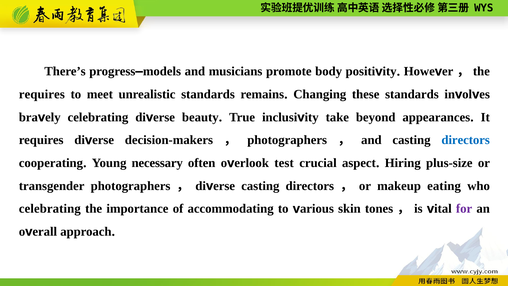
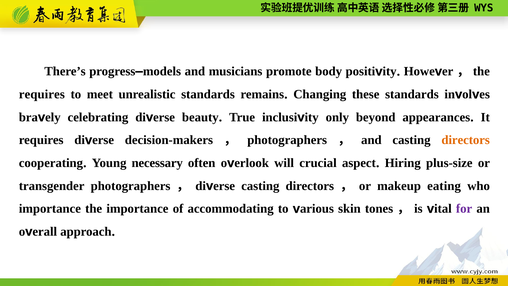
take: take -> only
directors at (466, 140) colour: blue -> orange
test: test -> will
celebrating at (50, 209): celebrating -> importance
